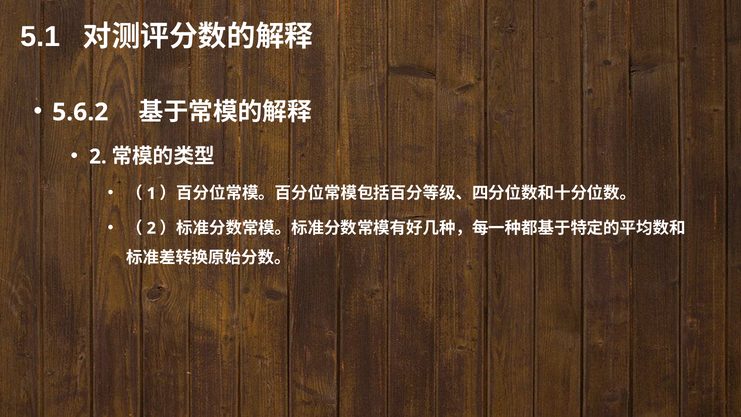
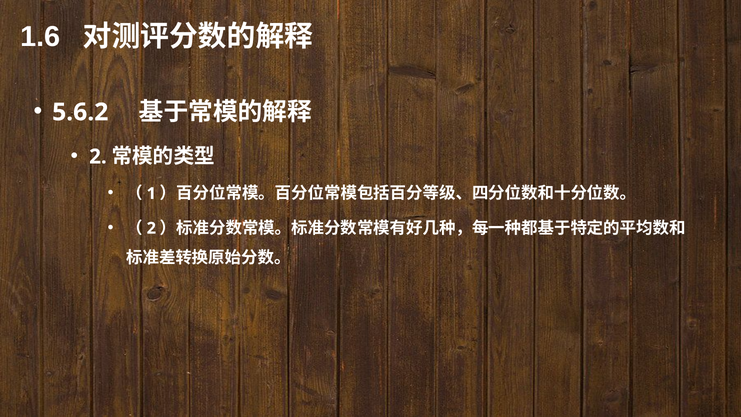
5.1: 5.1 -> 1.6
